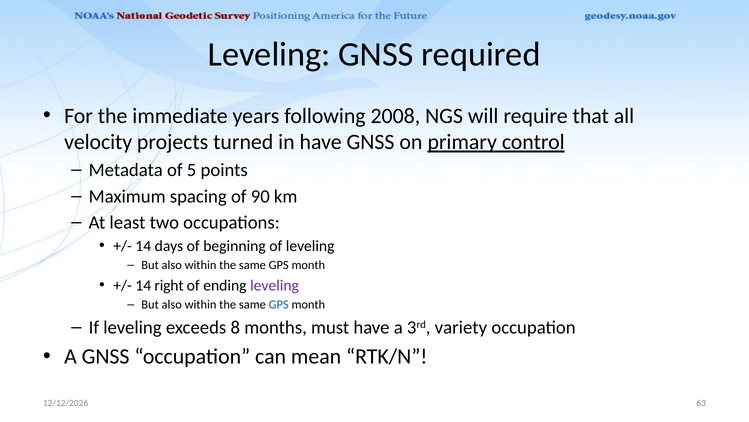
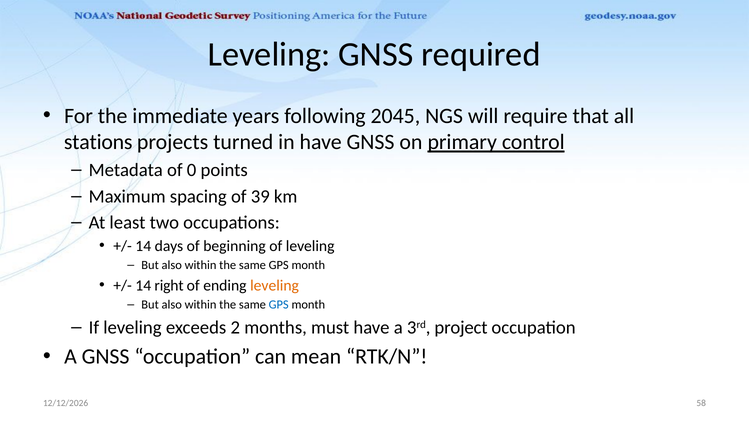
2008: 2008 -> 2045
velocity: velocity -> stations
5: 5 -> 0
90: 90 -> 39
leveling at (275, 285) colour: purple -> orange
8: 8 -> 2
variety: variety -> project
63: 63 -> 58
